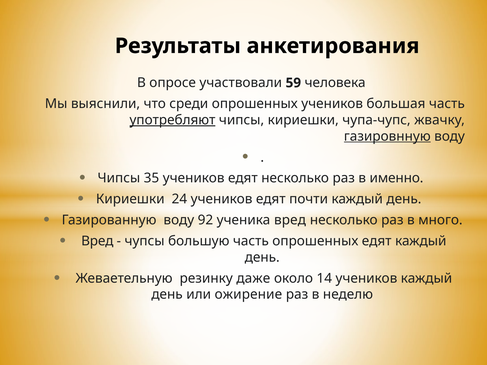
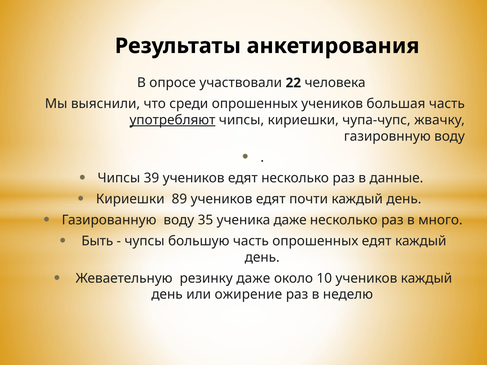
59: 59 -> 22
газировнную underline: present -> none
35: 35 -> 39
именно: именно -> данные
24: 24 -> 89
92: 92 -> 35
ученика вред: вред -> даже
Вред at (97, 241): Вред -> Быть
14: 14 -> 10
